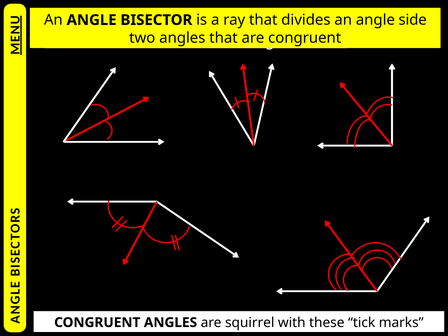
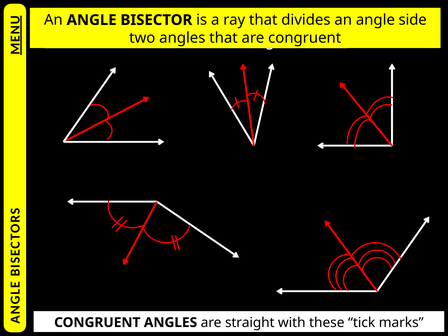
squirrel: squirrel -> straight
